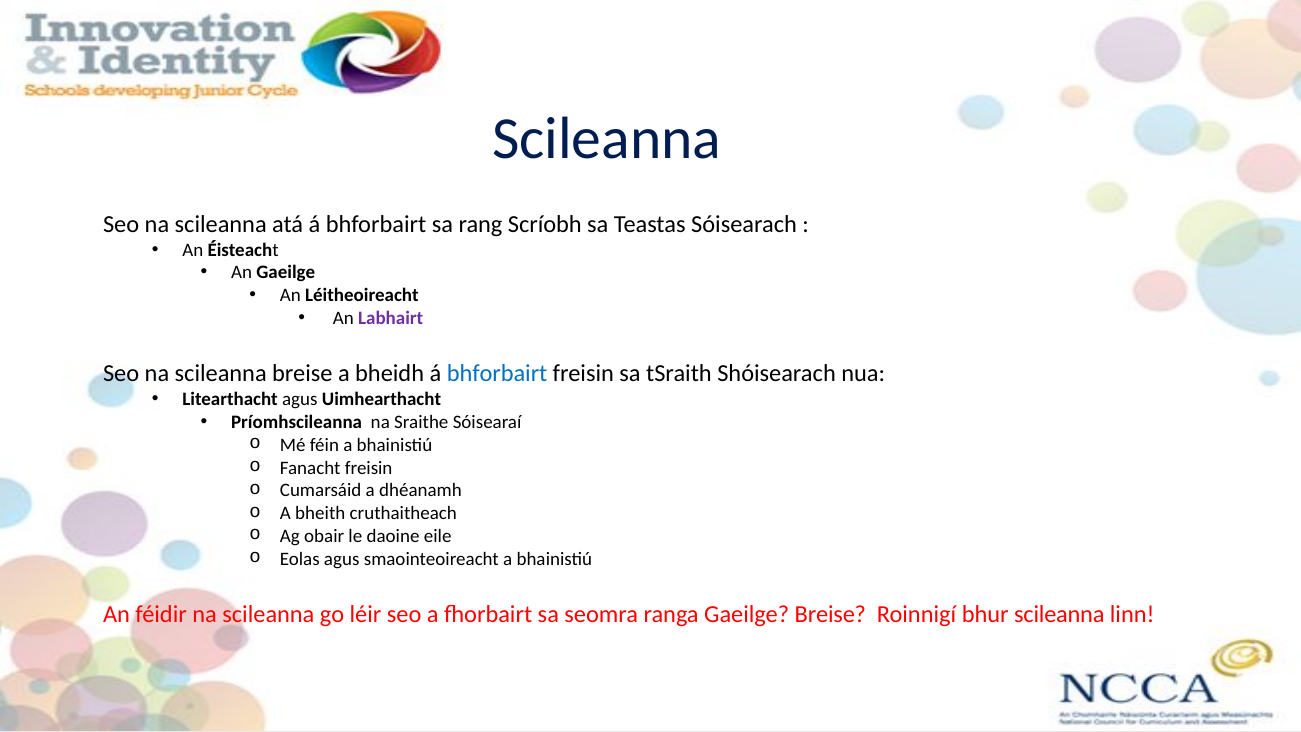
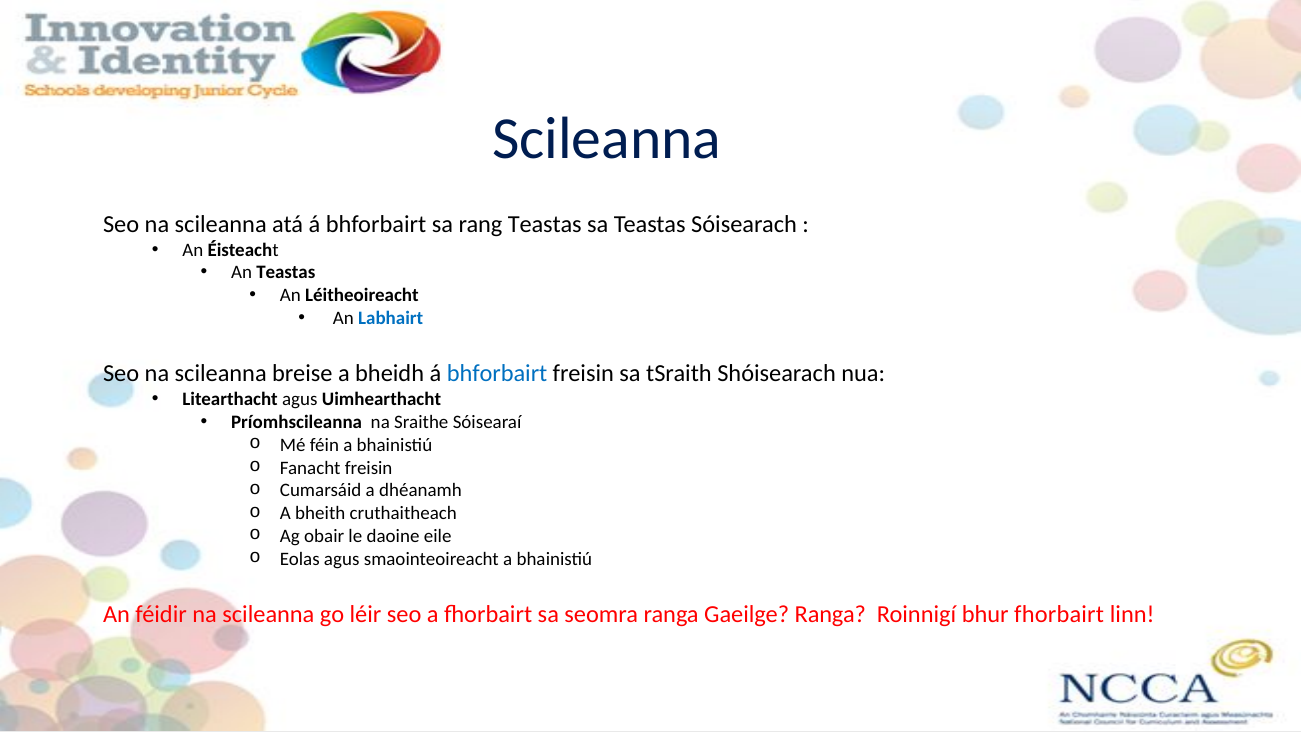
rang Scríobh: Scríobh -> Teastas
An Gaeilge: Gaeilge -> Teastas
Labhairt colour: purple -> blue
Gaeilge Breise: Breise -> Ranga
bhur scileanna: scileanna -> fhorbairt
